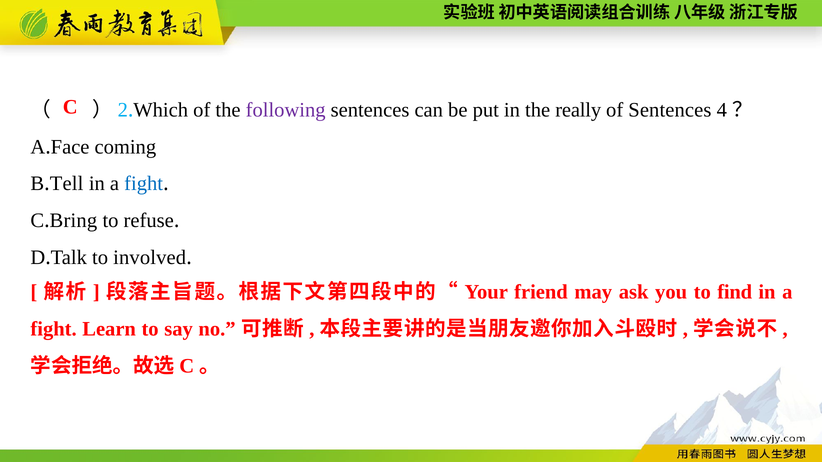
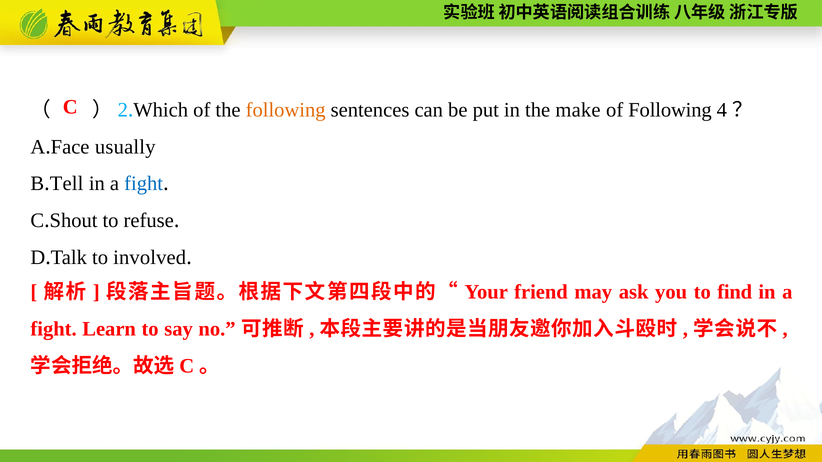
following at (286, 110) colour: purple -> orange
really: really -> make
of Sentences: Sentences -> Following
coming: coming -> usually
Bring: Bring -> Shout
